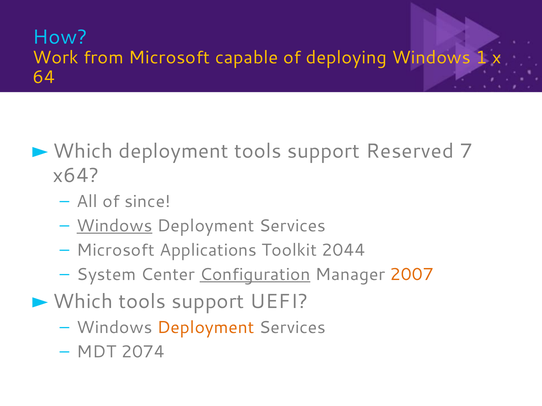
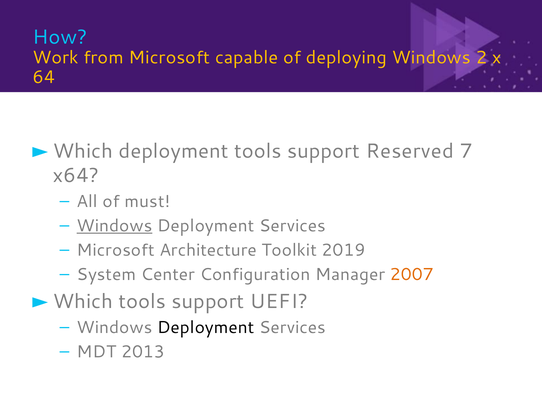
1: 1 -> 2
since: since -> must
Applications: Applications -> Architecture
2044: 2044 -> 2019
Configuration underline: present -> none
Deployment at (206, 328) colour: orange -> black
2074: 2074 -> 2013
